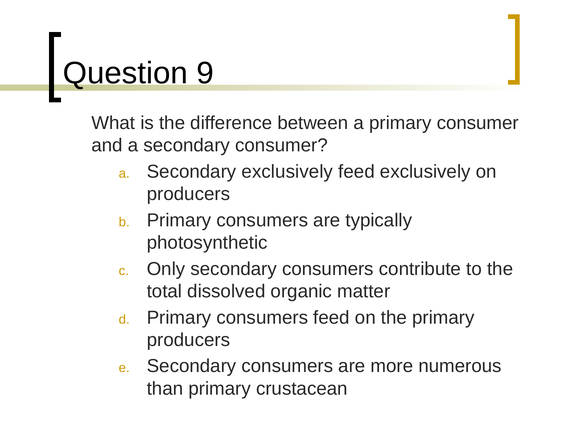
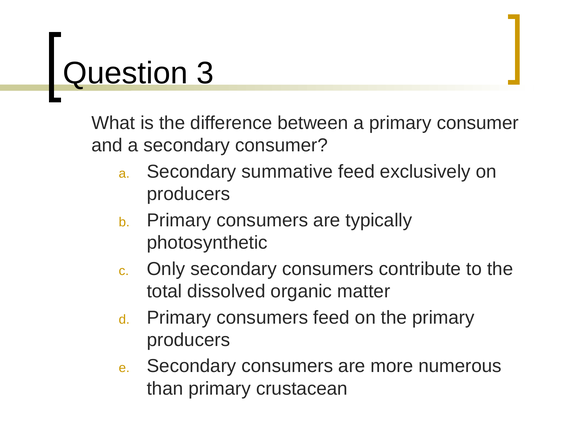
9: 9 -> 3
Secondary exclusively: exclusively -> summative
